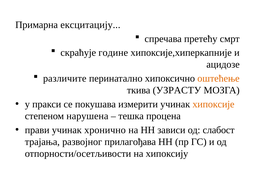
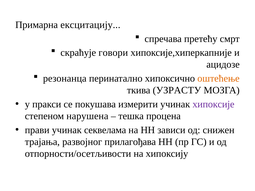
године: године -> говори
различите: различите -> резонанца
хипоксије colour: orange -> purple
хронично: хронично -> секвелама
слабост: слабост -> снижен
